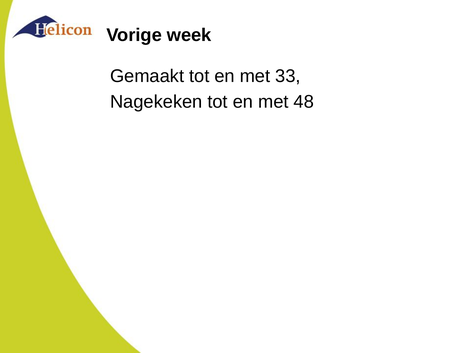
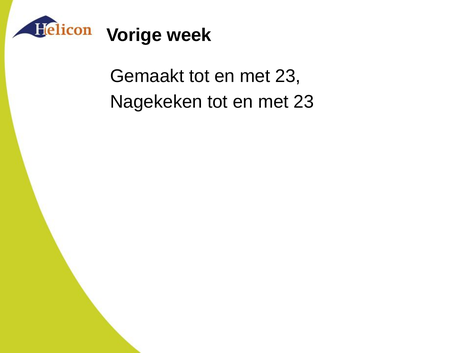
33 at (288, 76): 33 -> 23
48 at (304, 102): 48 -> 23
